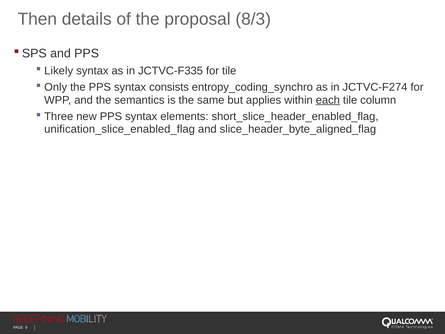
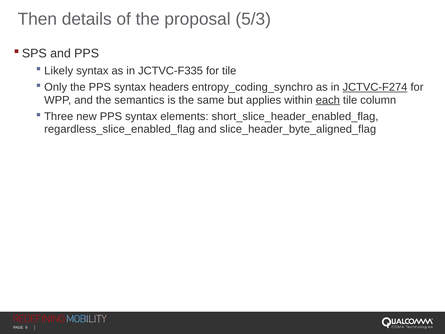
8/3: 8/3 -> 5/3
consists: consists -> headers
JCTVC-F274 underline: none -> present
unification_slice_enabled_flag: unification_slice_enabled_flag -> regardless_slice_enabled_flag
